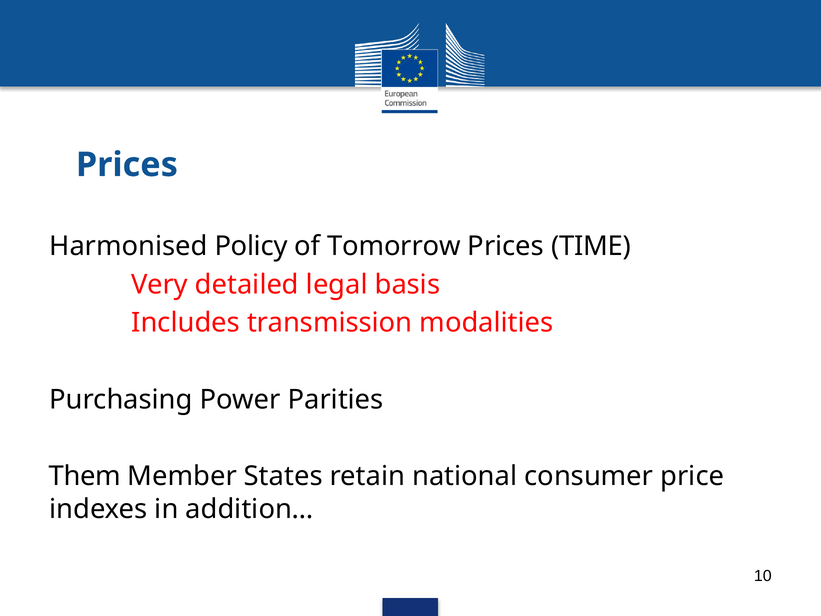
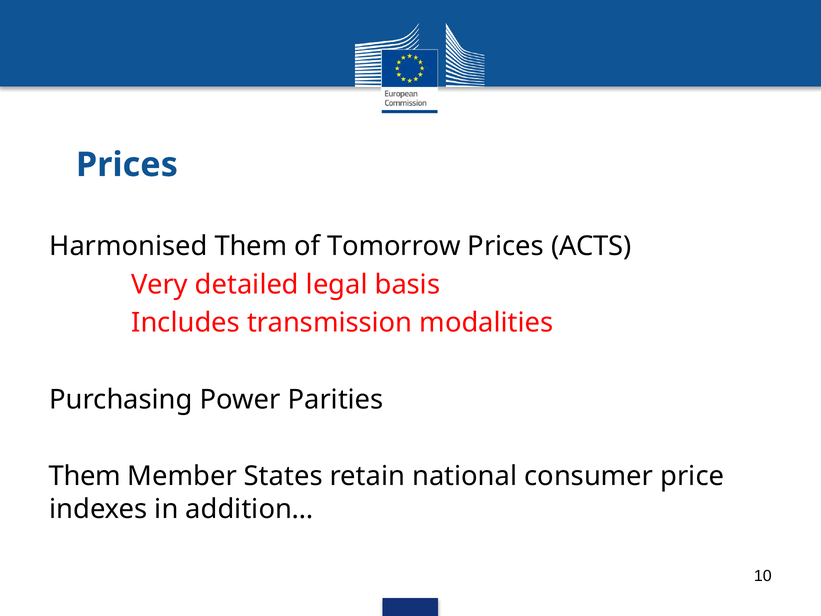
Harmonised Policy: Policy -> Them
TIME: TIME -> ACTS
